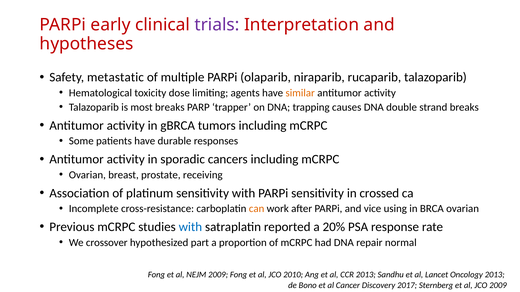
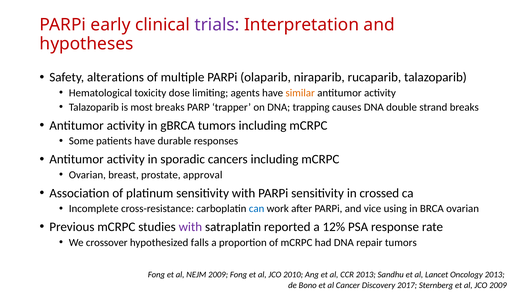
metastatic: metastatic -> alterations
receiving: receiving -> approval
can colour: orange -> blue
with at (190, 227) colour: blue -> purple
20%: 20% -> 12%
part: part -> falls
repair normal: normal -> tumors
